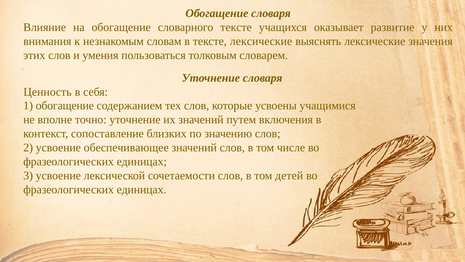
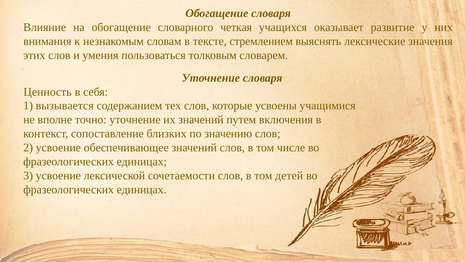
словарного тексте: тексте -> четкая
тексте лексические: лексические -> стремлением
1 обогащение: обогащение -> вызывается
